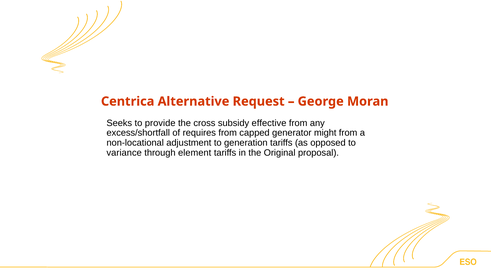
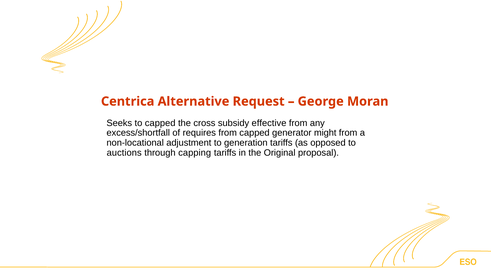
to provide: provide -> capped
variance: variance -> auctions
element: element -> capping
